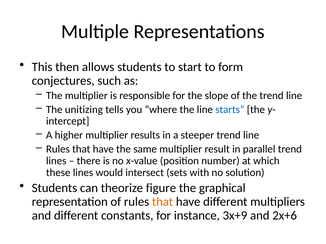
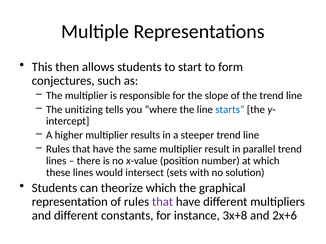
theorize figure: figure -> which
that at (163, 202) colour: orange -> purple
3x+9: 3x+9 -> 3x+8
